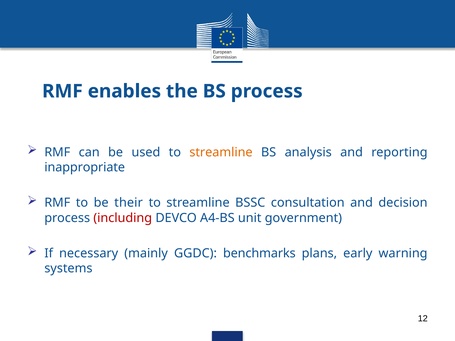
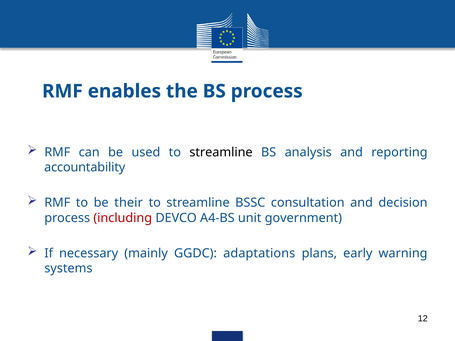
streamline at (221, 152) colour: orange -> black
inappropriate: inappropriate -> accountability
benchmarks: benchmarks -> adaptations
